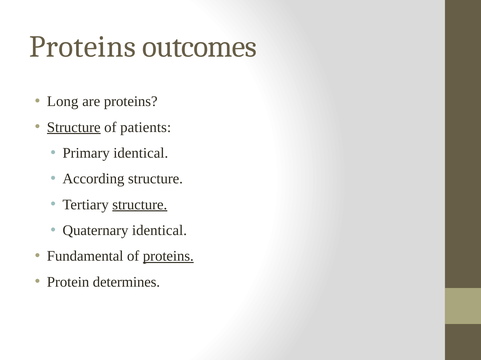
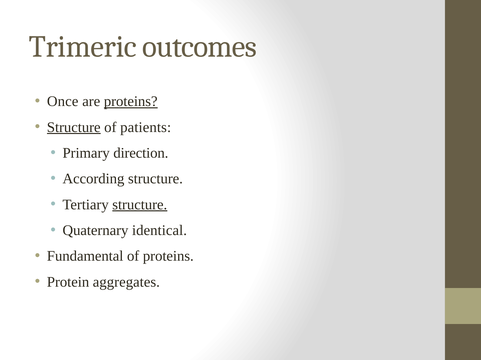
Proteins at (83, 47): Proteins -> Trimeric
Long: Long -> Once
proteins at (131, 102) underline: none -> present
Primary identical: identical -> direction
proteins at (168, 257) underline: present -> none
determines: determines -> aggregates
